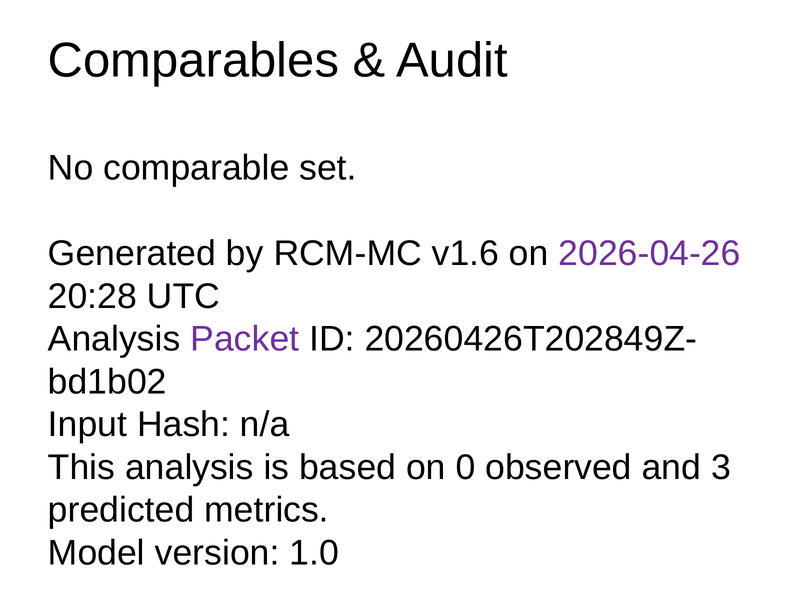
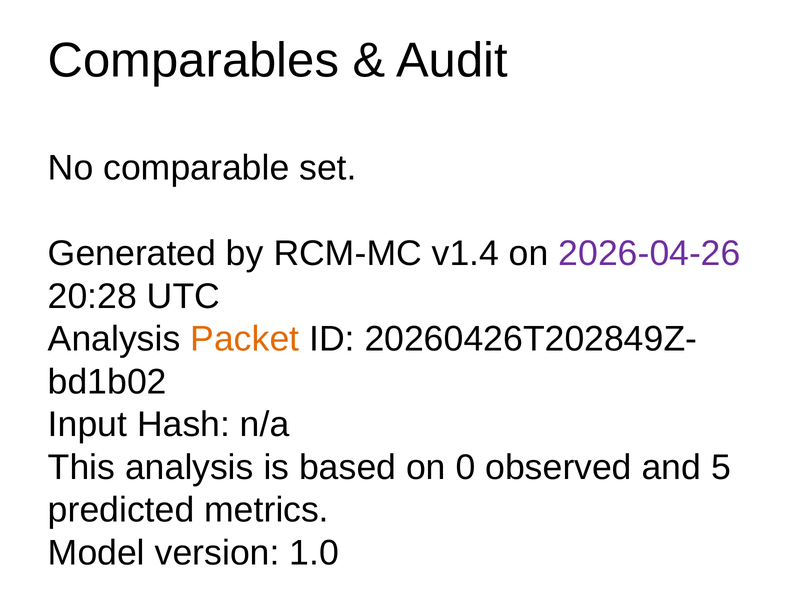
v1.6: v1.6 -> v1.4
Packet colour: purple -> orange
3: 3 -> 5
